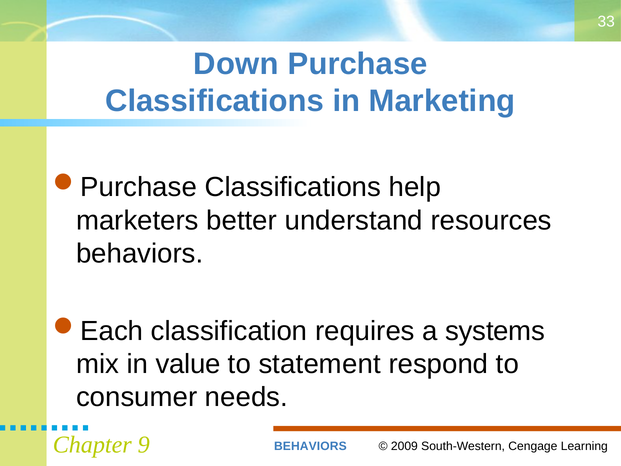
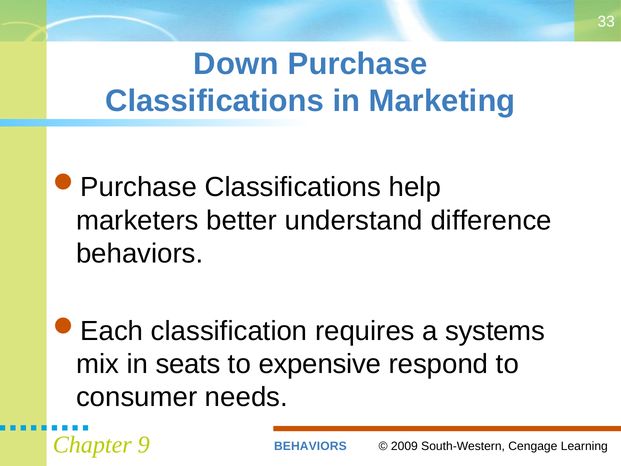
resources: resources -> difference
value: value -> seats
statement: statement -> expensive
